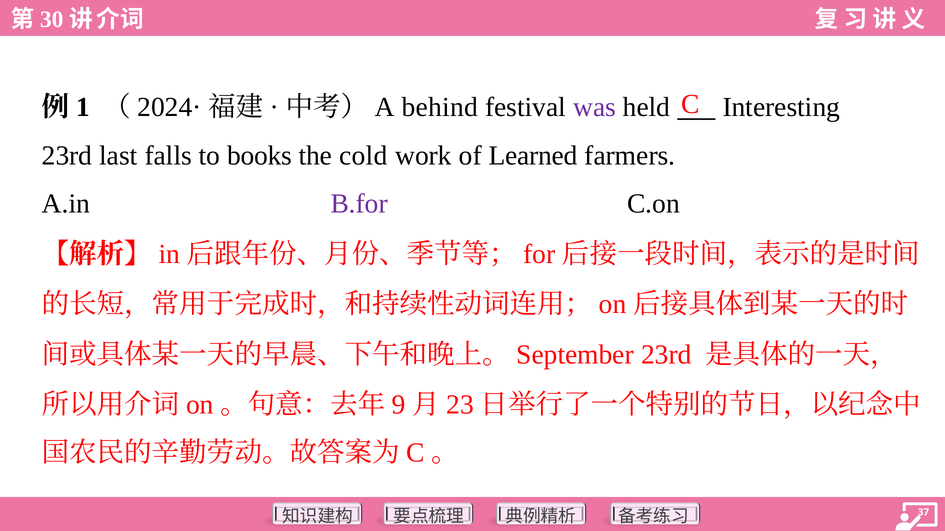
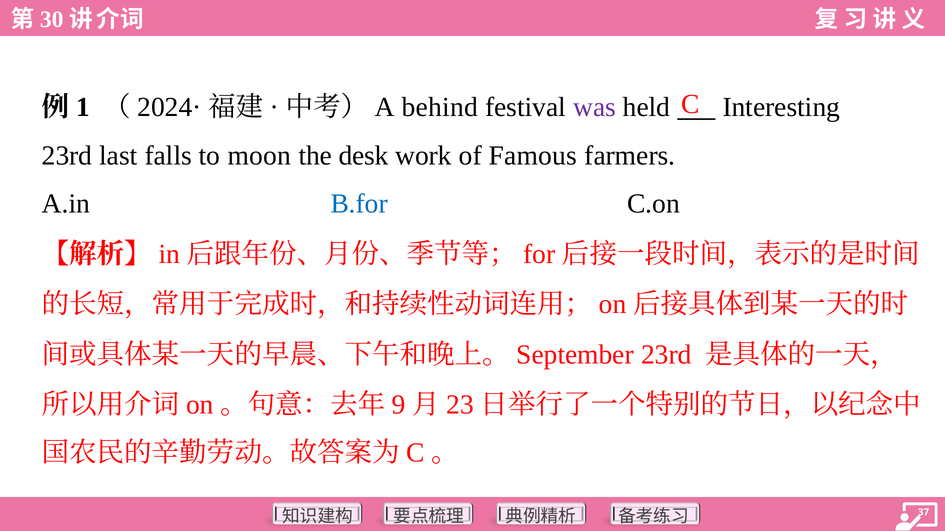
books: books -> moon
cold: cold -> desk
Learned: Learned -> Famous
B.for colour: purple -> blue
